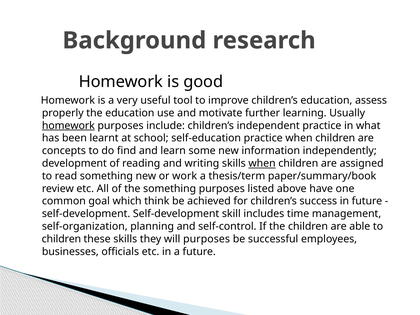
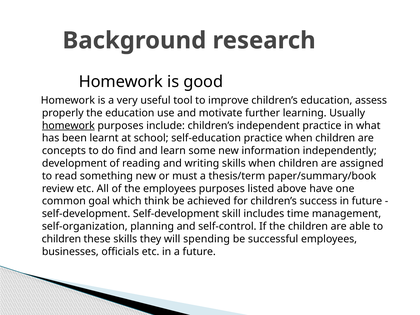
when at (262, 163) underline: present -> none
work: work -> must
the something: something -> employees
will purposes: purposes -> spending
